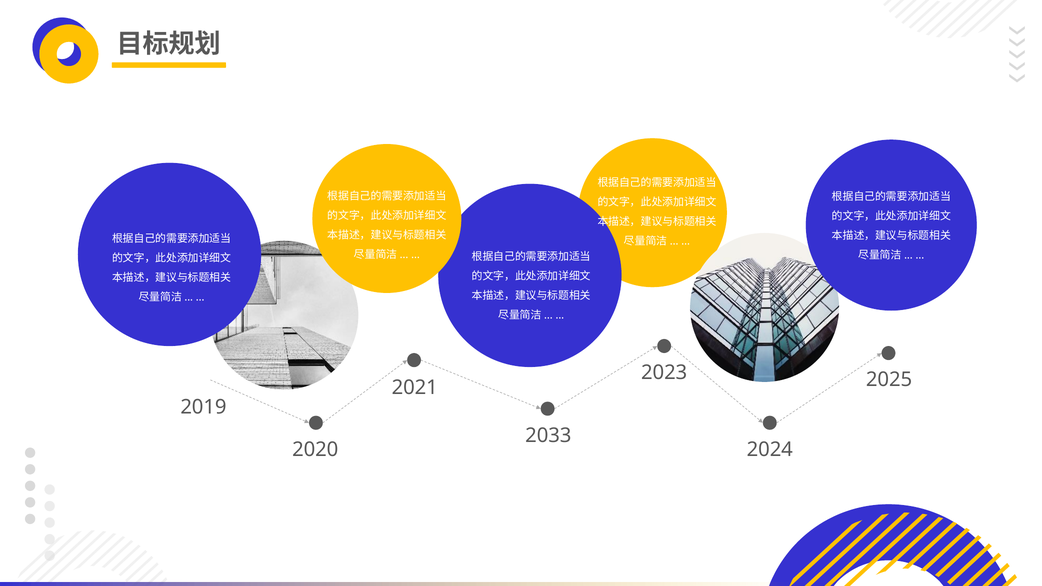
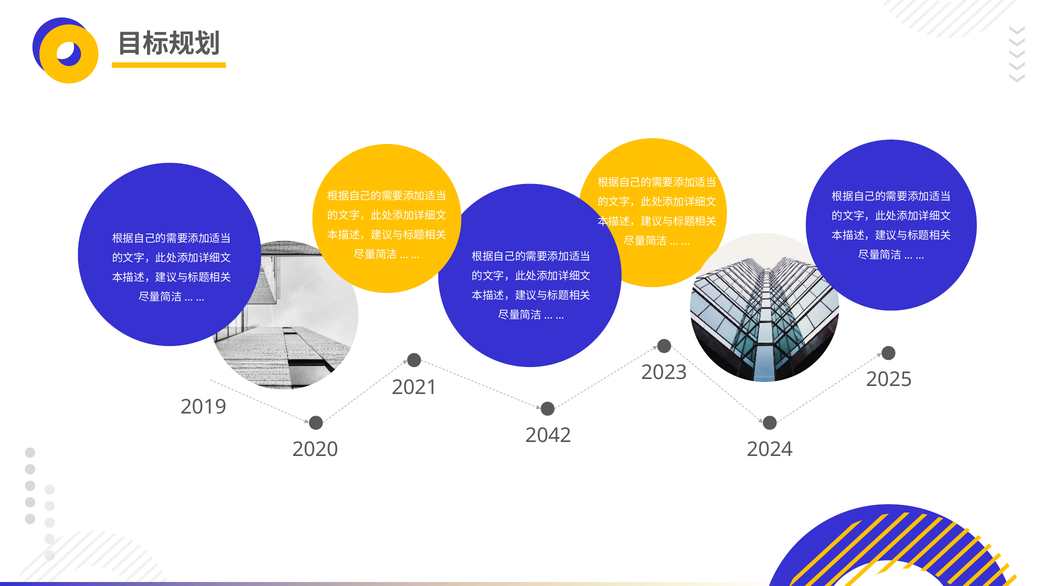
2033: 2033 -> 2042
